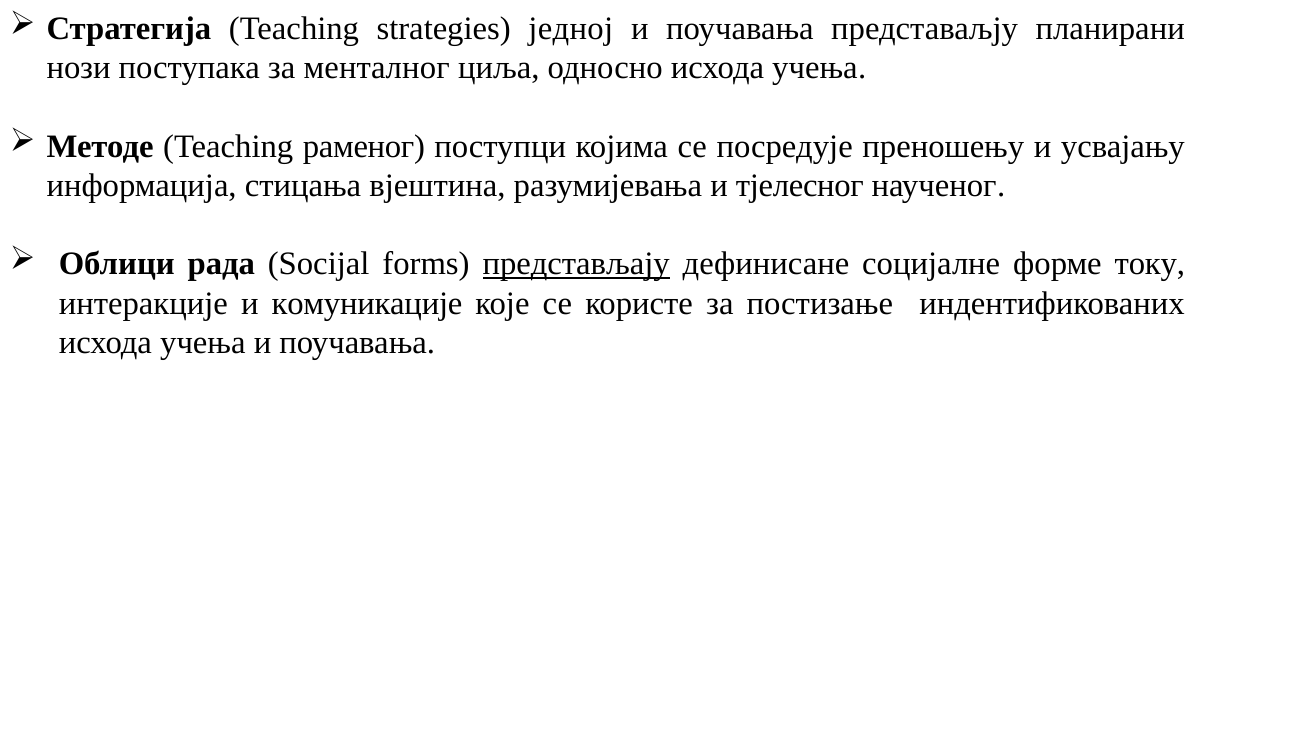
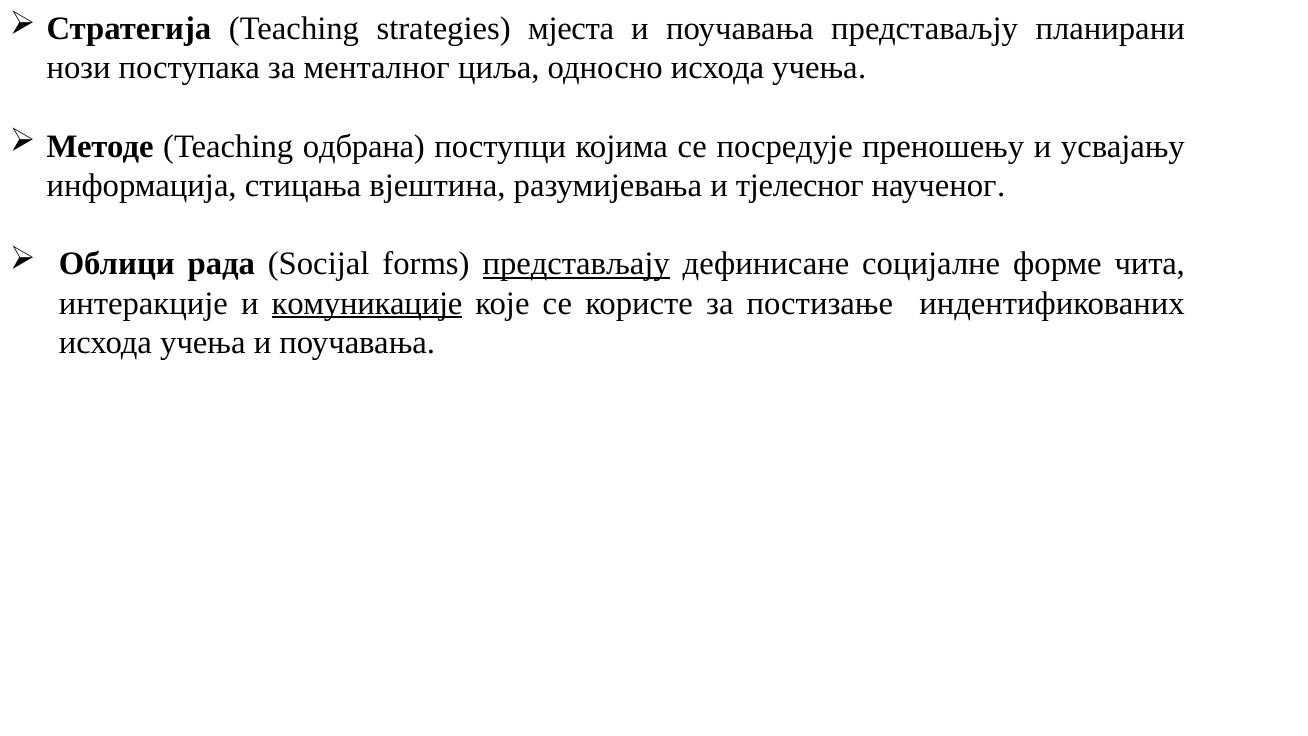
једној: једној -> мјеста
раменог: раменог -> одбрана
току: току -> чита
комуникације underline: none -> present
